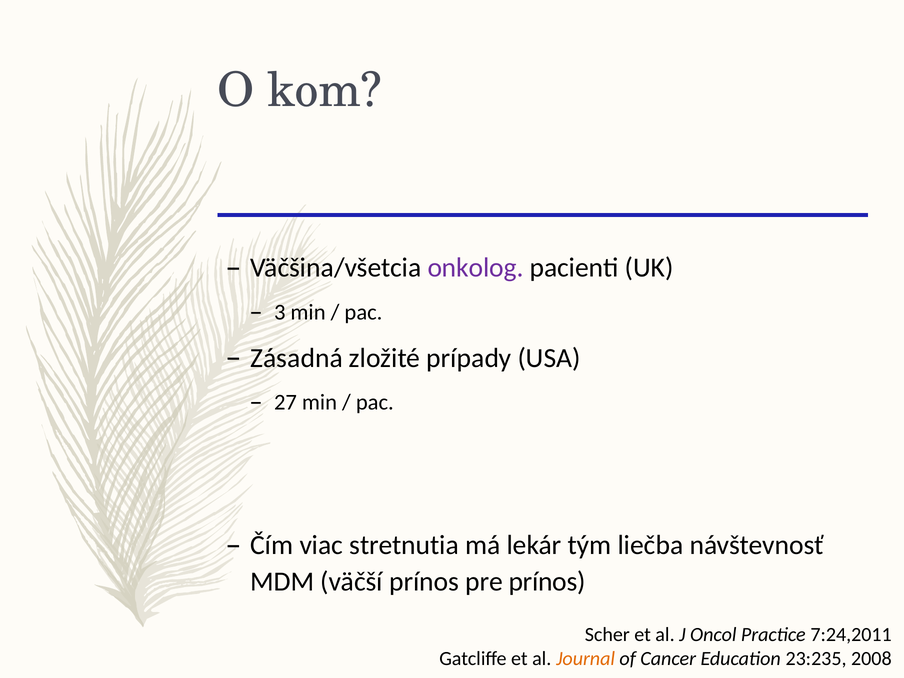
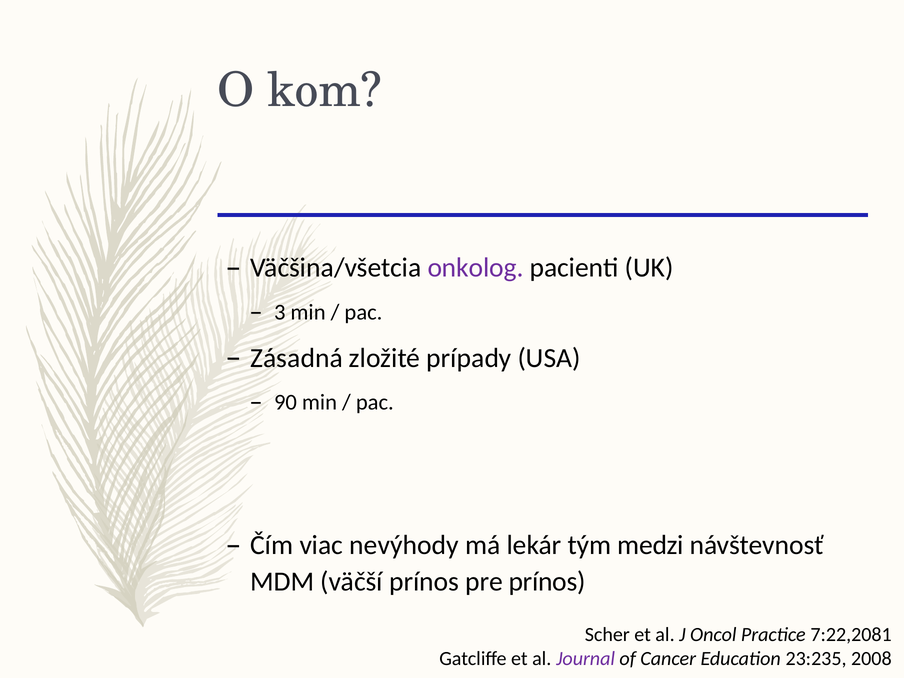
27: 27 -> 90
stretnutia: stretnutia -> nevýhody
liečba: liečba -> medzi
7:24,2011: 7:24,2011 -> 7:22,2081
Journal colour: orange -> purple
